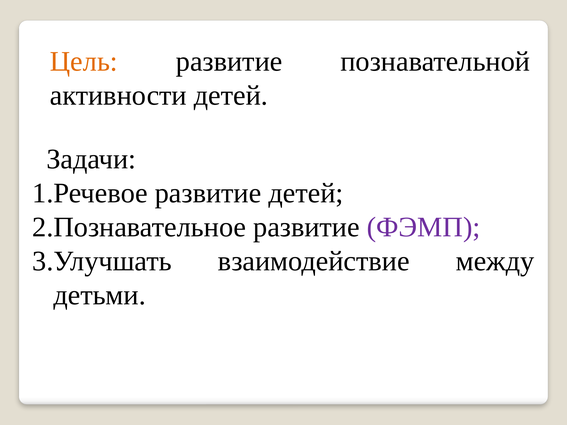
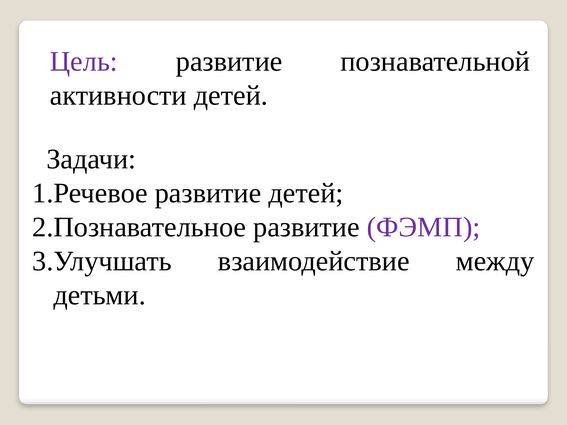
Цель colour: orange -> purple
